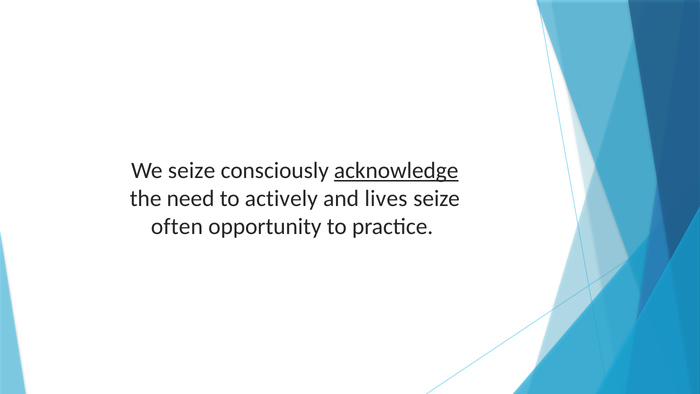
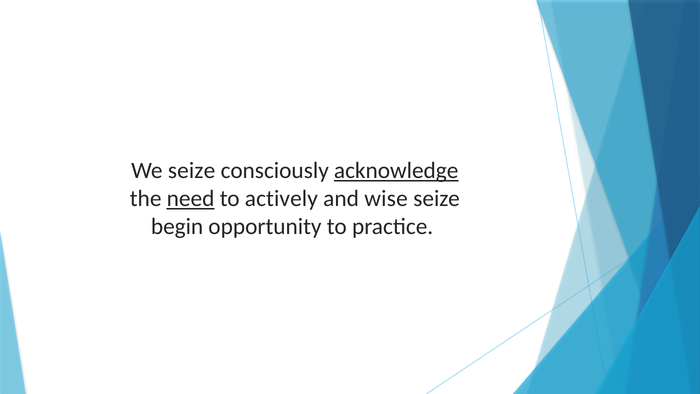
need underline: none -> present
lives: lives -> wise
often: often -> begin
